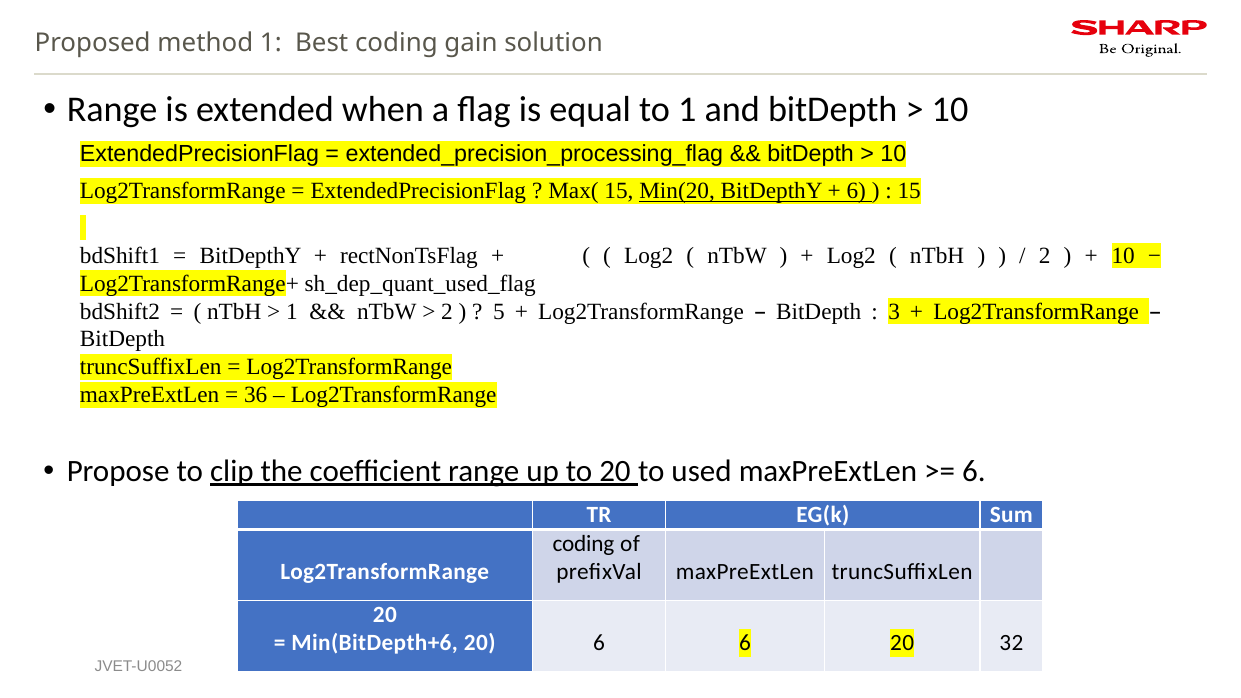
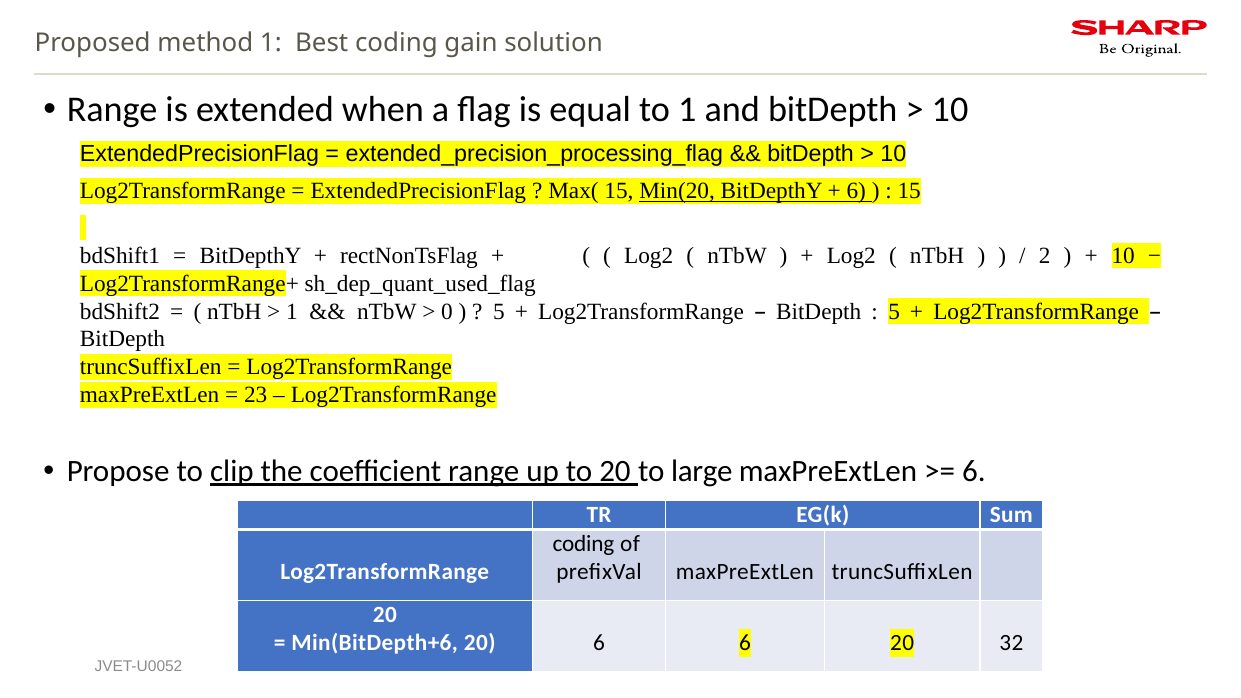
2 at (447, 311): 2 -> 0
3 at (894, 311): 3 -> 5
36: 36 -> 23
used: used -> large
